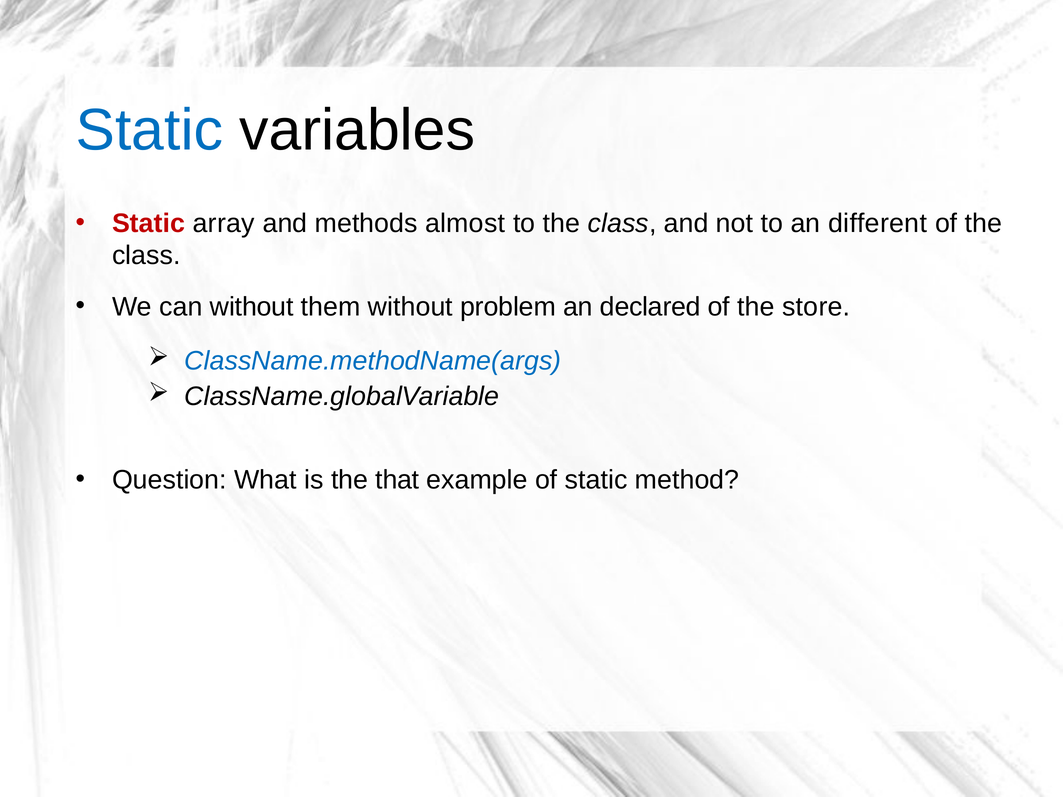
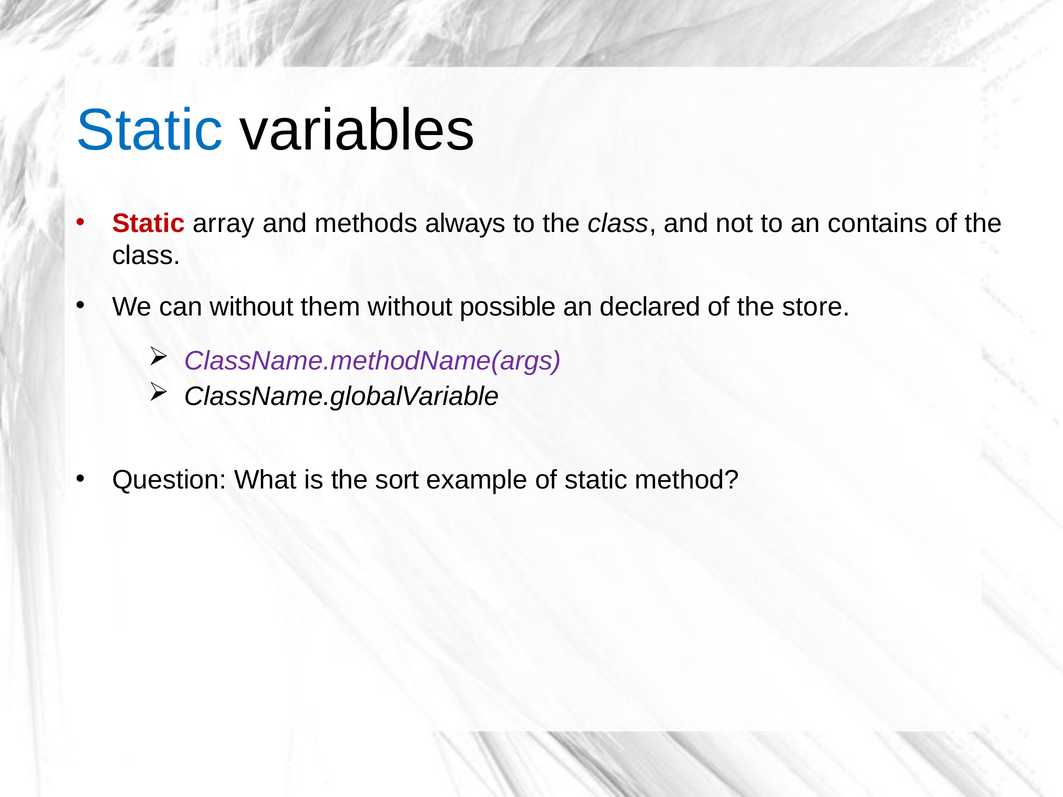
almost: almost -> always
different: different -> contains
problem: problem -> possible
ClassName.methodName(args colour: blue -> purple
that: that -> sort
